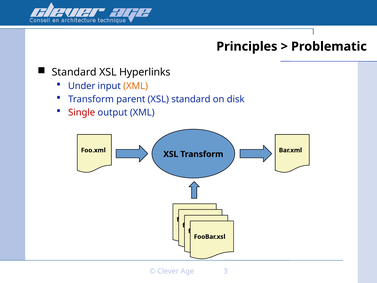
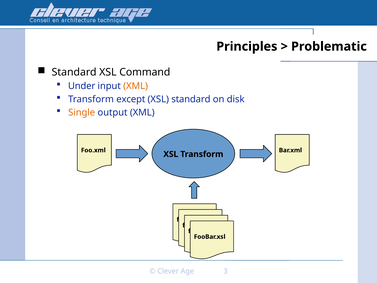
Hyperlinks: Hyperlinks -> Command
parent: parent -> except
Single colour: red -> orange
